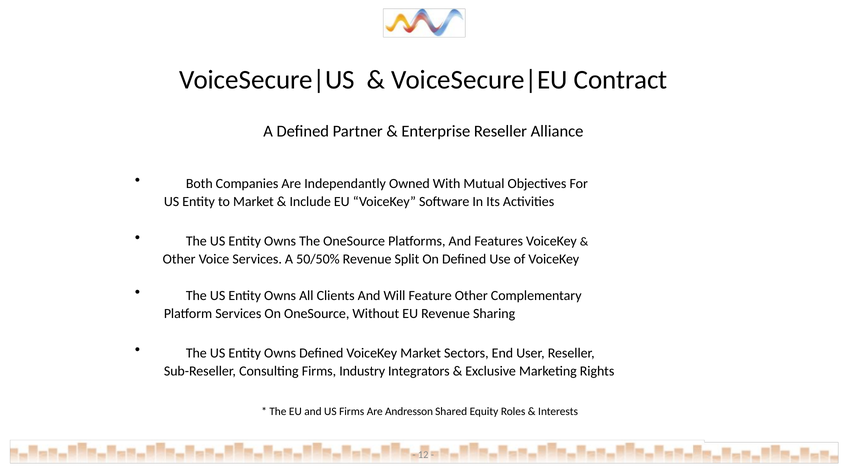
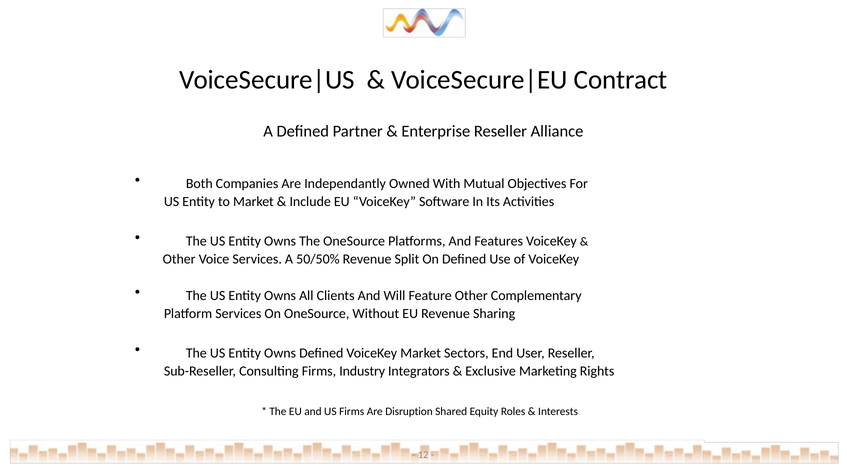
Andresson: Andresson -> Disruption
